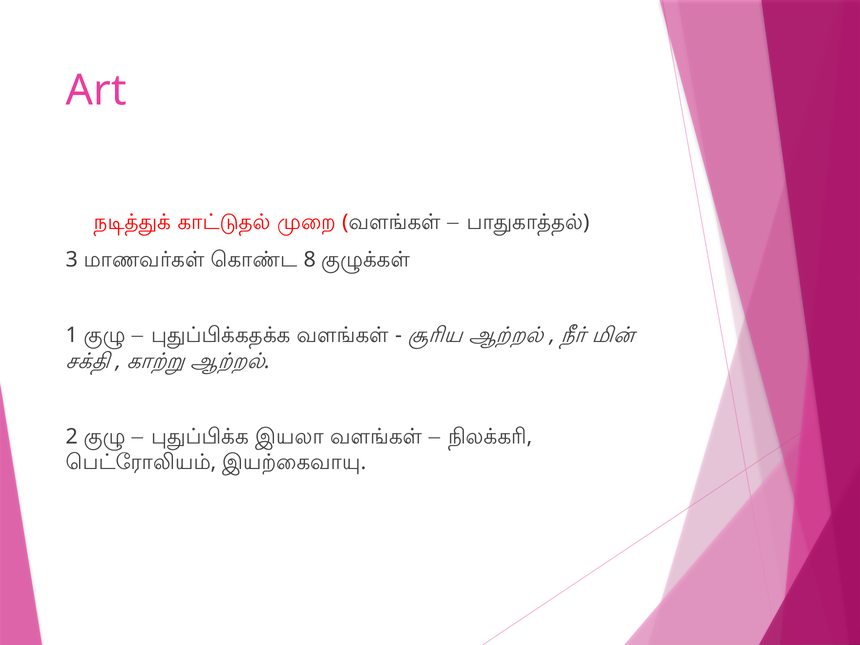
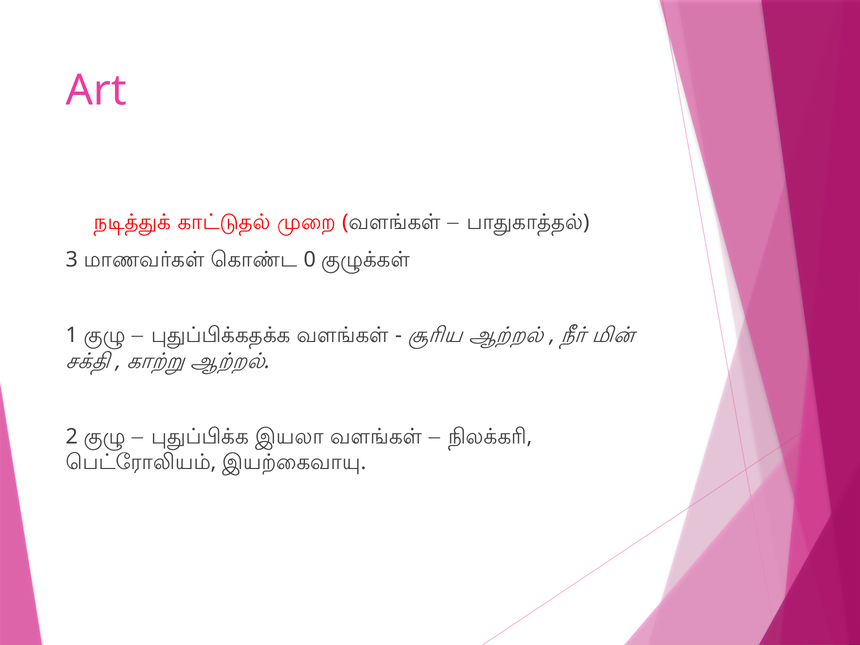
8: 8 -> 0
